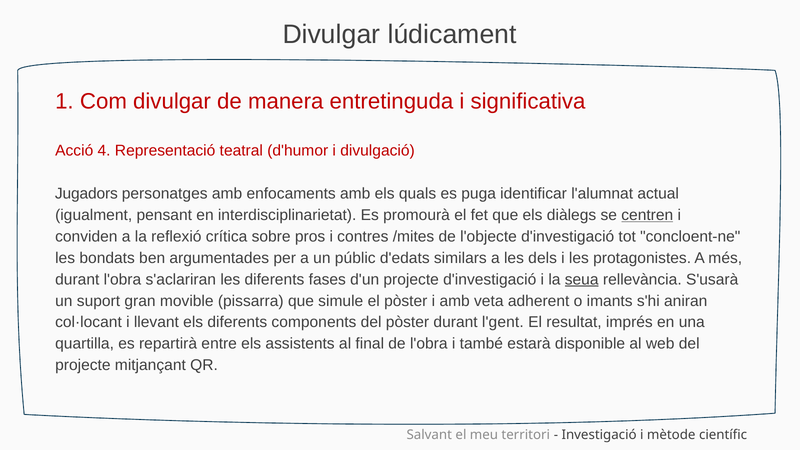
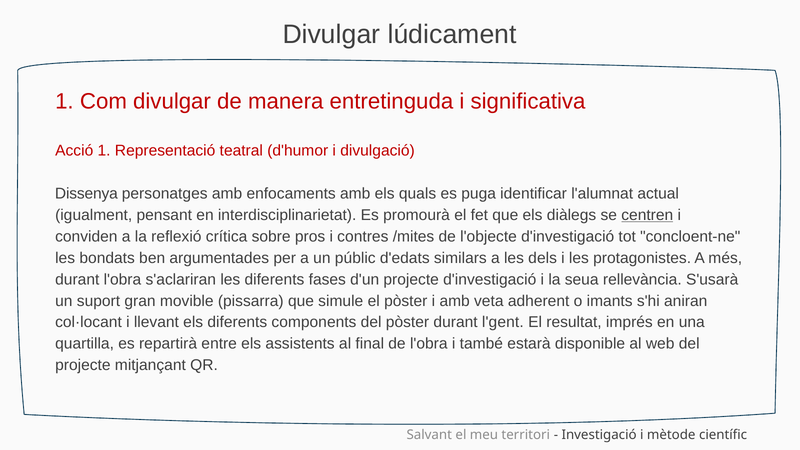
Acció 4: 4 -> 1
Jugadors: Jugadors -> Dissenya
seua underline: present -> none
